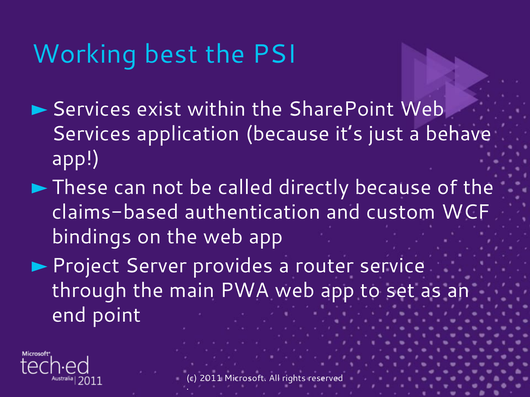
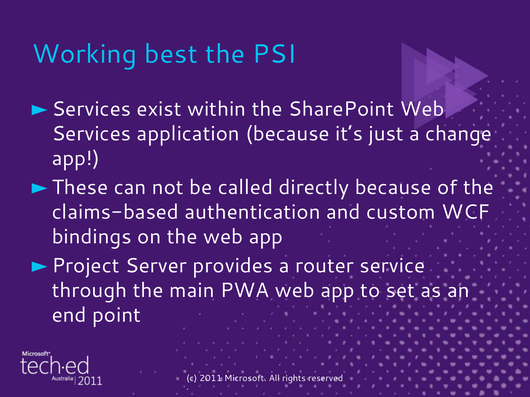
behave: behave -> change
